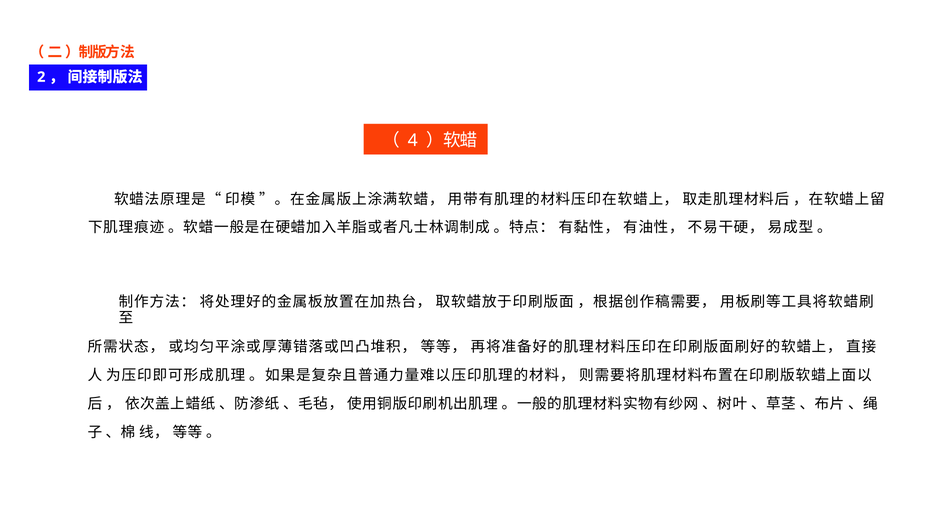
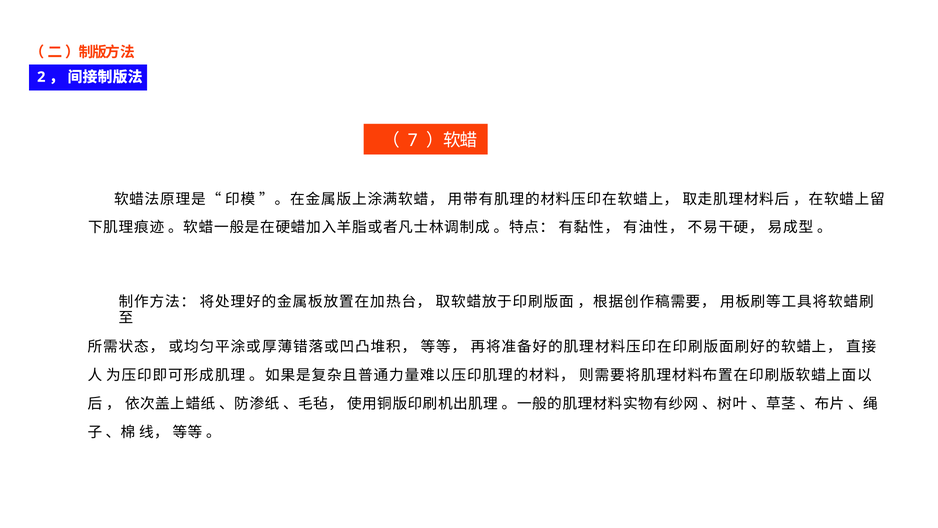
4: 4 -> 7
